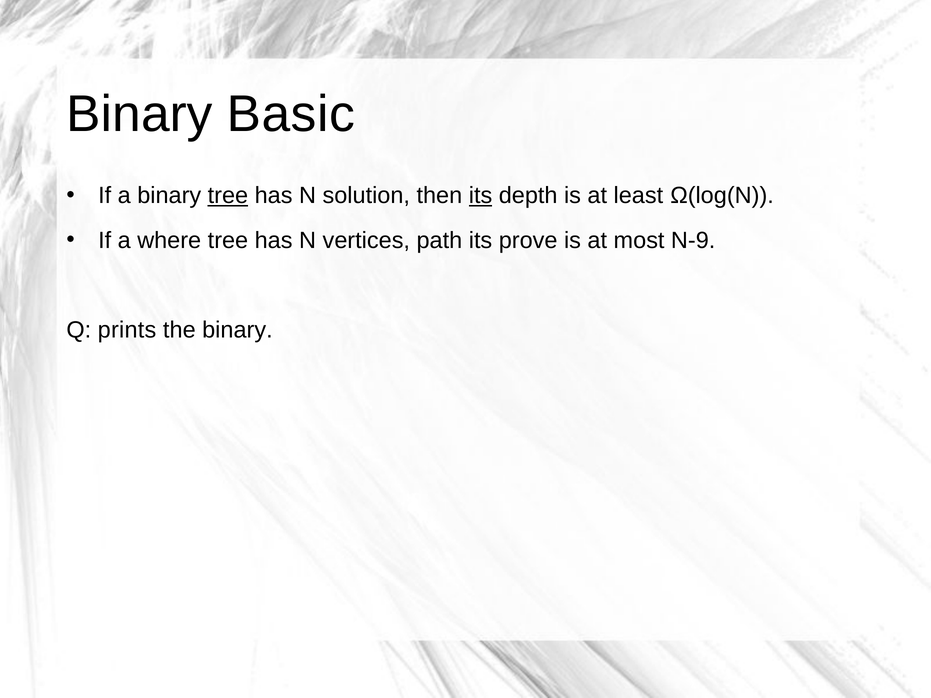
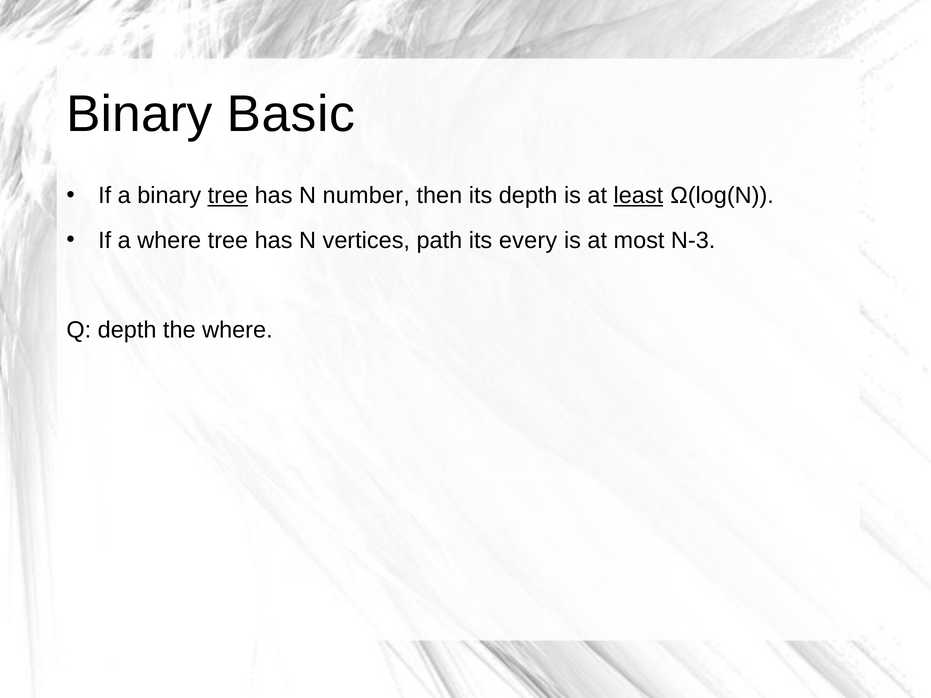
solution: solution -> number
its at (481, 196) underline: present -> none
least underline: none -> present
prove: prove -> every
N-9: N-9 -> N-3
Q prints: prints -> depth
the binary: binary -> where
